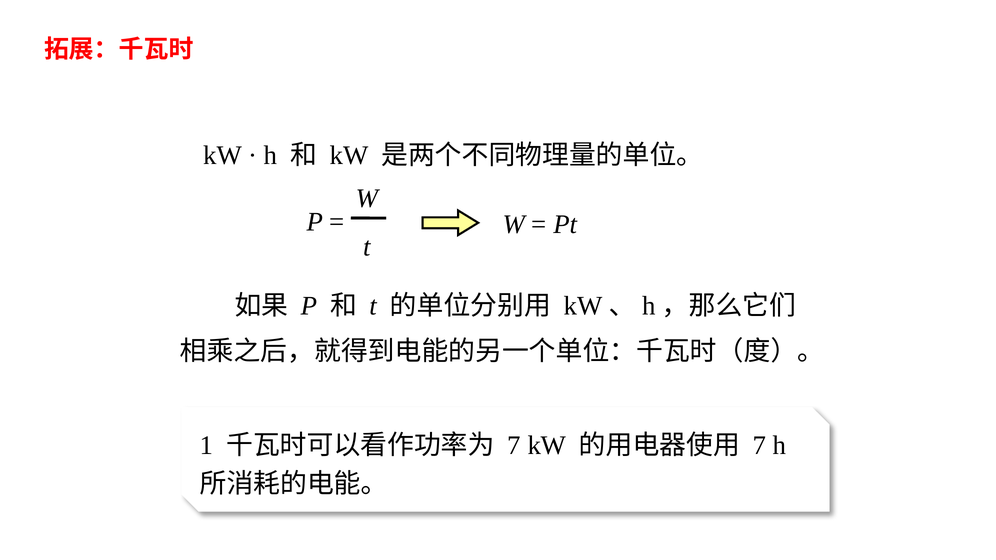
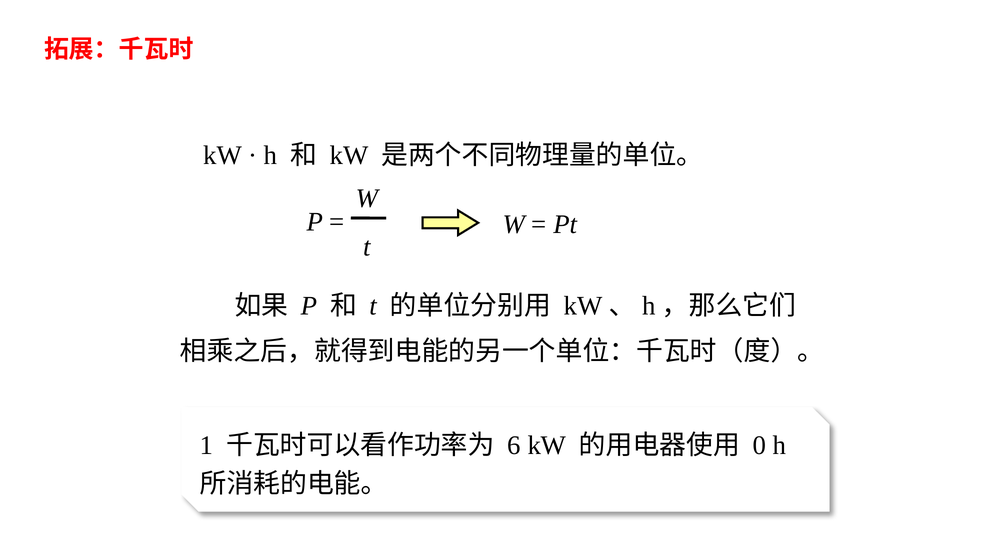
7 at (514, 445): 7 -> 6
7 at (759, 445): 7 -> 0
